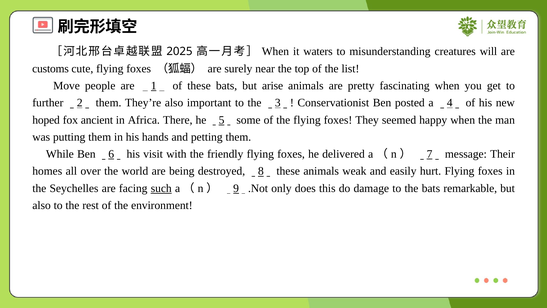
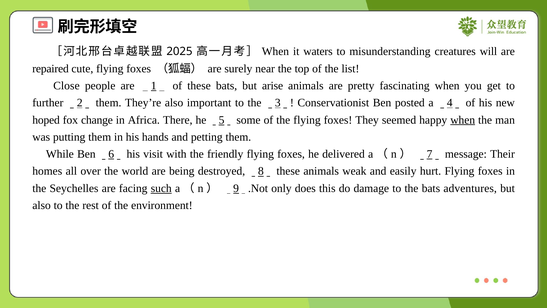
customs: customs -> repaired
Move: Move -> Close
ancient: ancient -> change
when at (463, 120) underline: none -> present
remarkable: remarkable -> adventures
